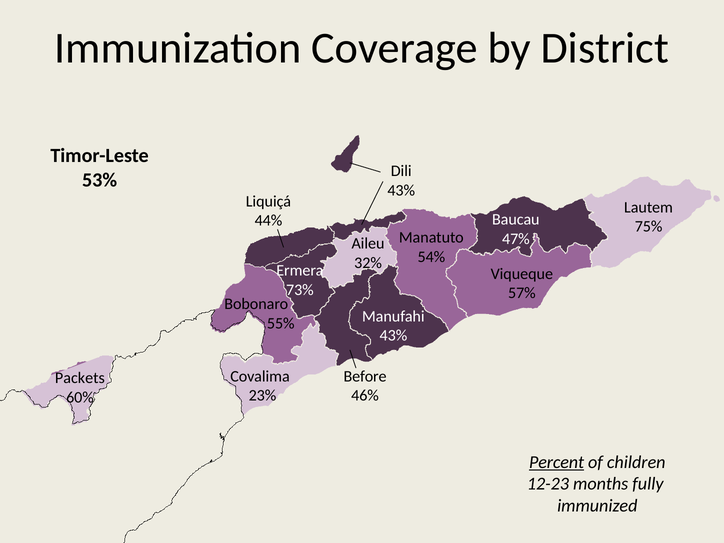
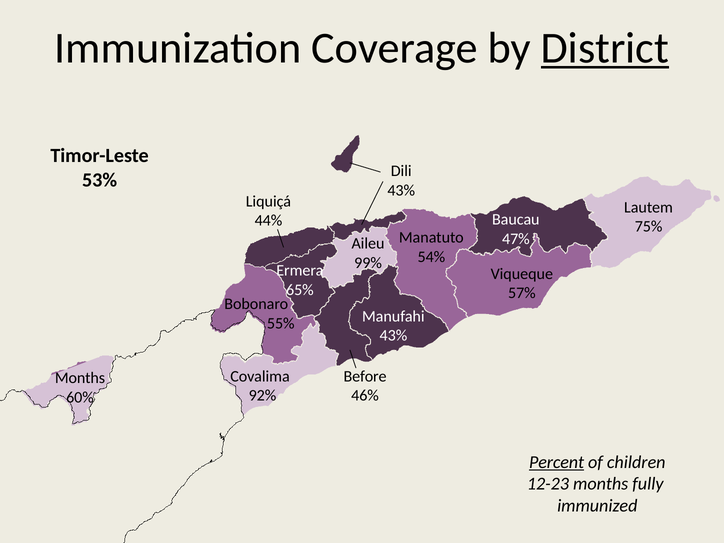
District underline: none -> present
32%: 32% -> 99%
73%: 73% -> 65%
Packets at (80, 378): Packets -> Months
23%: 23% -> 92%
